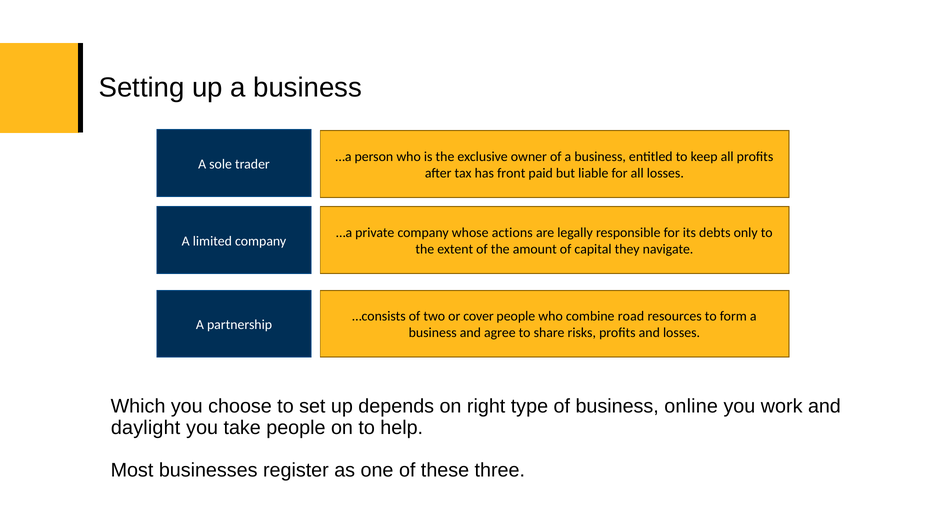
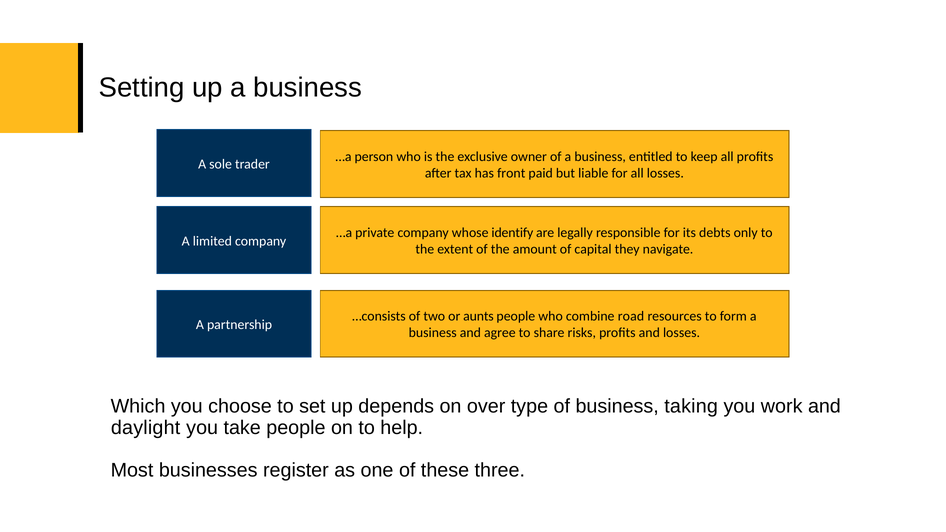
actions: actions -> identify
cover: cover -> aunts
right: right -> over
online: online -> taking
